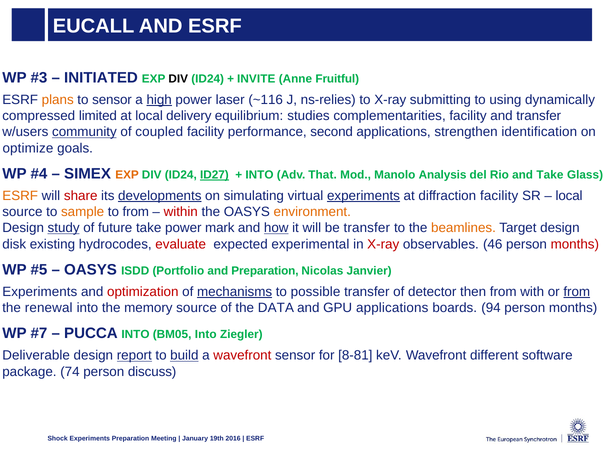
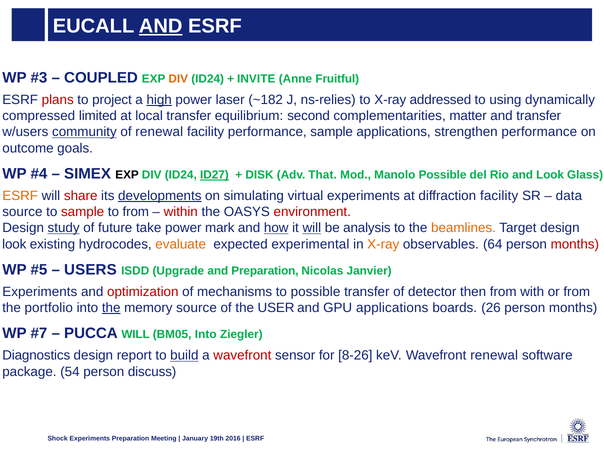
AND at (161, 26) underline: none -> present
INITIATED: INITIATED -> COUPLED
DIV at (178, 79) colour: black -> orange
plans colour: orange -> red
to sensor: sensor -> project
~116: ~116 -> ~182
submitting: submitting -> addressed
local delivery: delivery -> transfer
studies: studies -> second
complementarities facility: facility -> matter
of coupled: coupled -> renewal
performance second: second -> sample
strengthen identification: identification -> performance
optimize: optimize -> outcome
EXP at (127, 175) colour: orange -> black
INTO at (260, 175): INTO -> DISK
Manolo Analysis: Analysis -> Possible
and Take: Take -> Look
experiments at (363, 196) underline: present -> none
local at (569, 196): local -> data
sample at (83, 212) colour: orange -> red
environment colour: orange -> red
will at (312, 228) underline: none -> present
be transfer: transfer -> analysis
disk at (14, 244): disk -> look
evaluate colour: red -> orange
X-ray at (383, 244) colour: red -> orange
46: 46 -> 64
OASYS at (90, 270): OASYS -> USERS
Portfolio: Portfolio -> Upgrade
mechanisms underline: present -> none
from at (577, 292) underline: present -> none
renewal: renewal -> portfolio
the at (111, 308) underline: none -> present
DATA: DATA -> USER
94: 94 -> 26
PUCCA INTO: INTO -> WILL
Deliverable: Deliverable -> Diagnostics
report underline: present -> none
8-81: 8-81 -> 8-26
Wavefront different: different -> renewal
74: 74 -> 54
